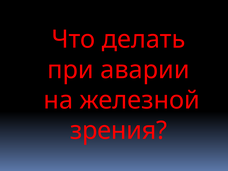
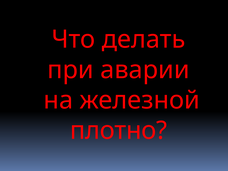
зрения: зрения -> плотно
